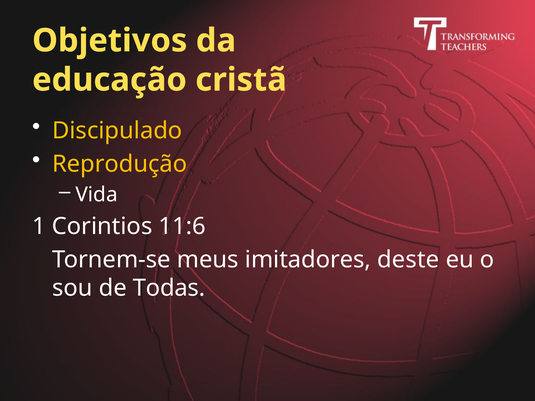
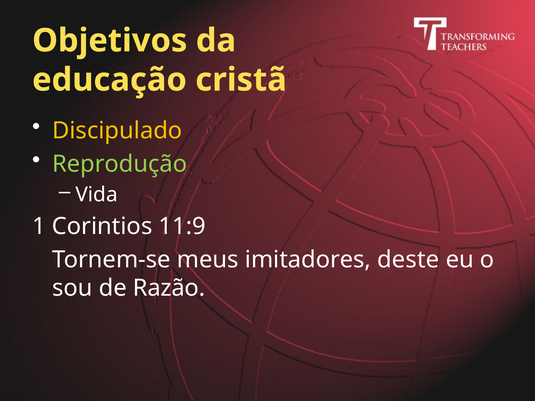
Reprodução colour: yellow -> light green
11:6: 11:6 -> 11:9
Todas: Todas -> Razão
